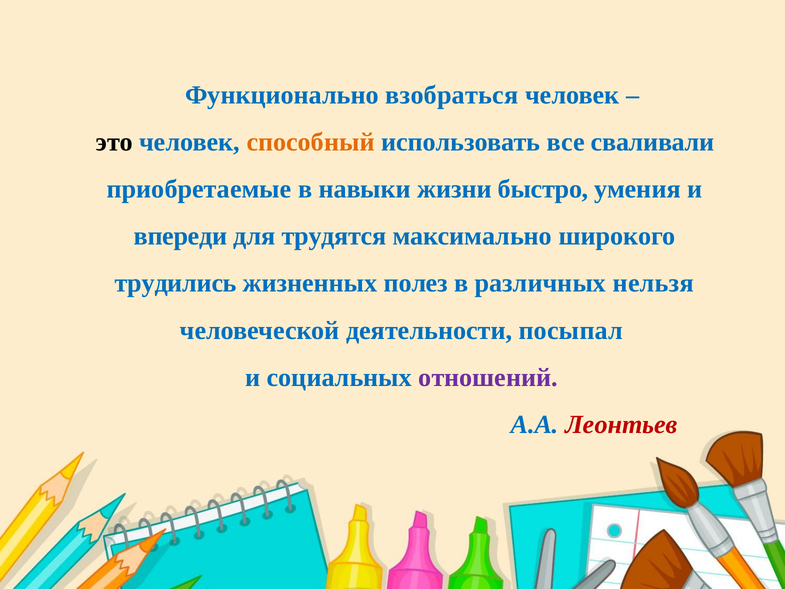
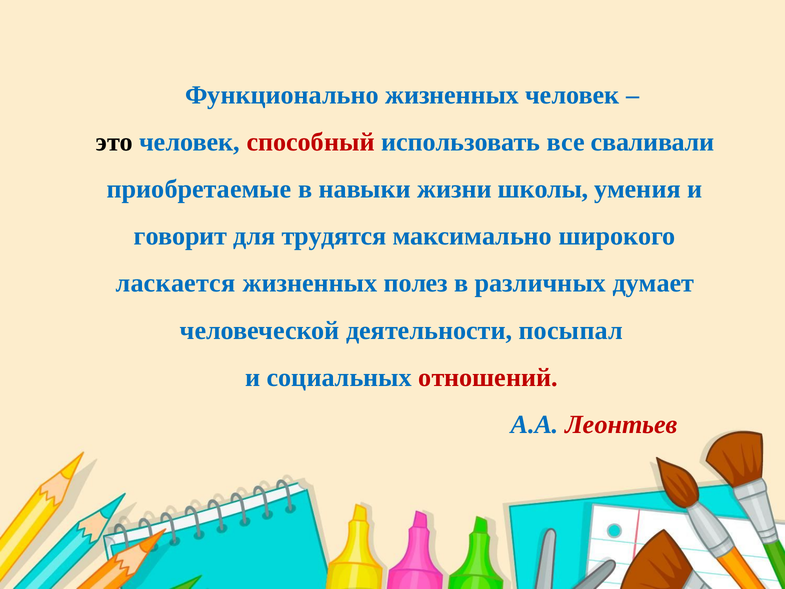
Функционально взобраться: взобраться -> жизненных
способный colour: orange -> red
быстро: быстро -> школы
впереди: впереди -> говорит
трудились: трудились -> ласкается
нельзя: нельзя -> думает
отношений colour: purple -> red
